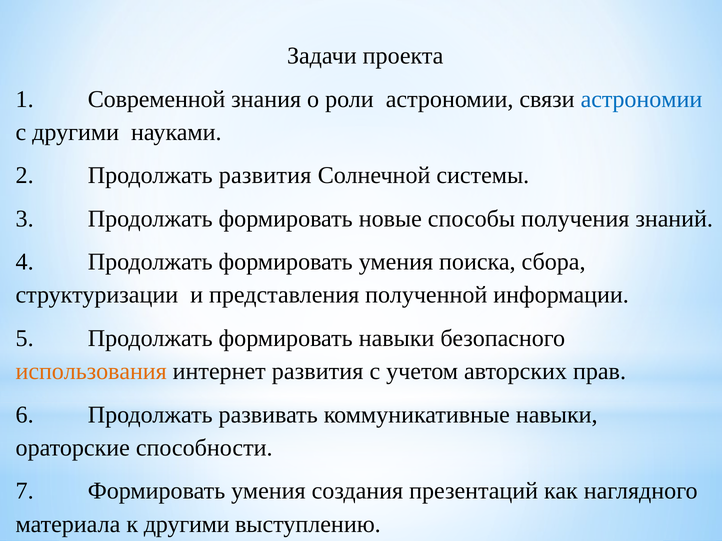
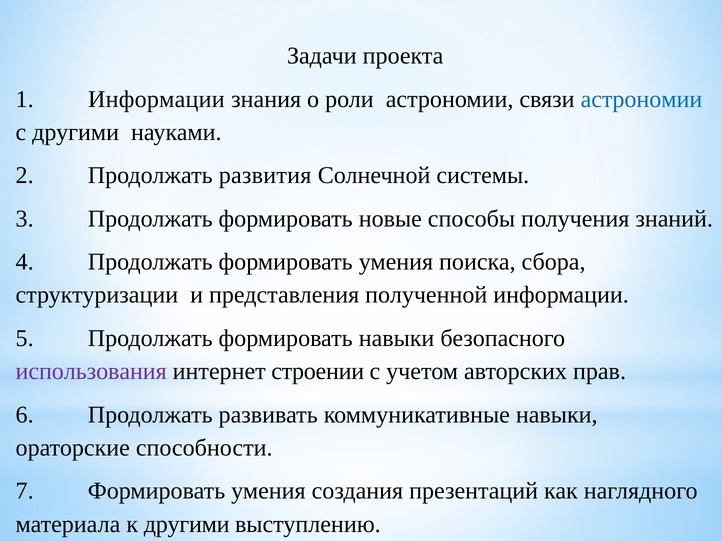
1 Современной: Современной -> Информации
использования colour: orange -> purple
интернет развития: развития -> строении
